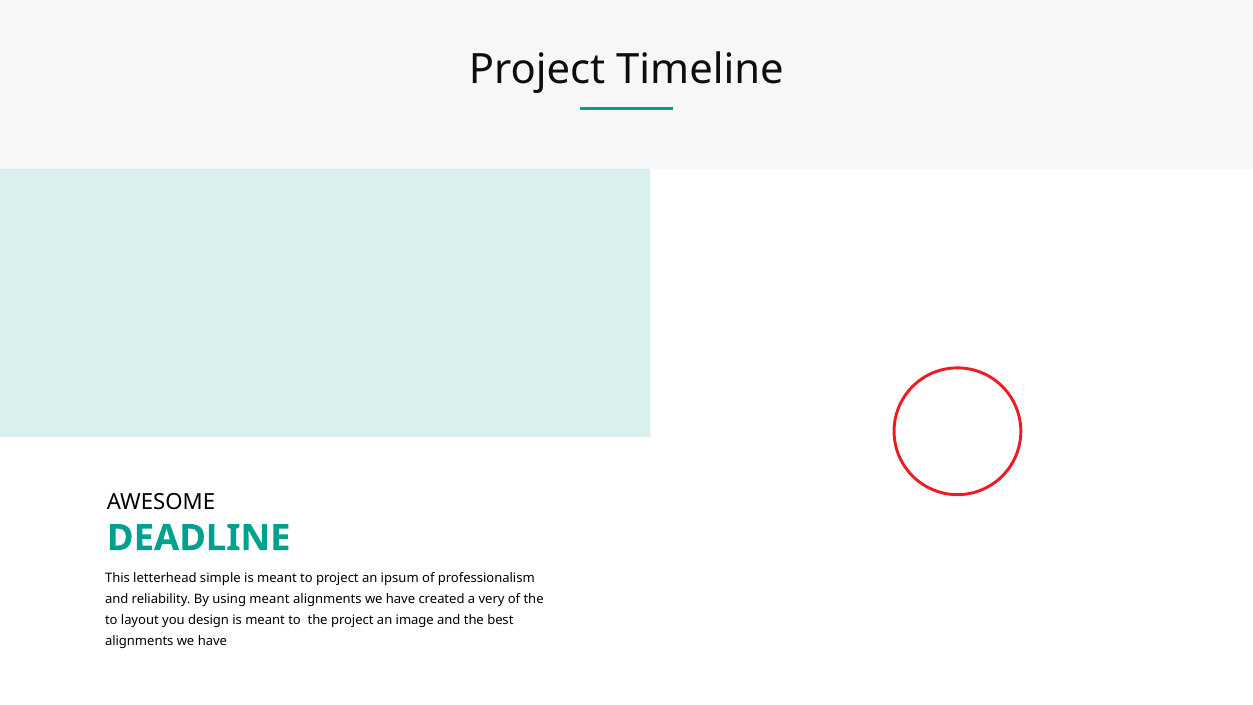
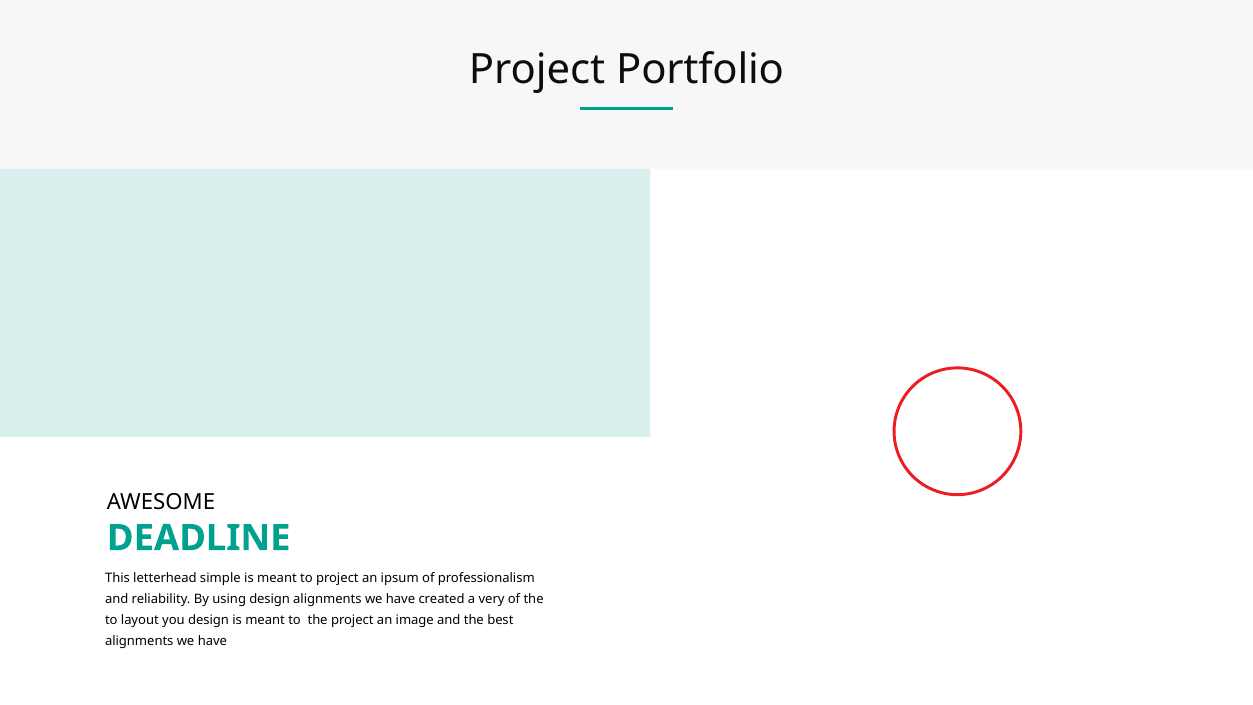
Timeline: Timeline -> Portfolio
using meant: meant -> design
